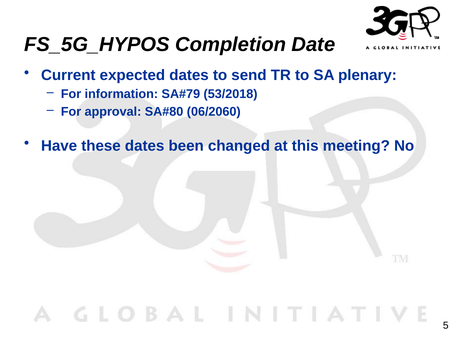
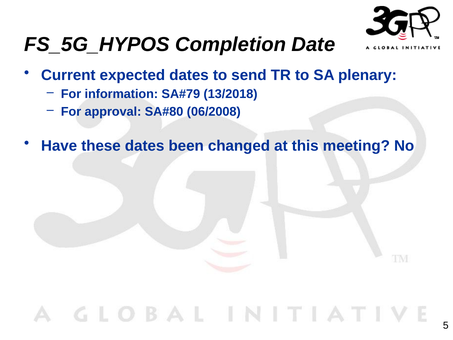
53/2018: 53/2018 -> 13/2018
06/2060: 06/2060 -> 06/2008
